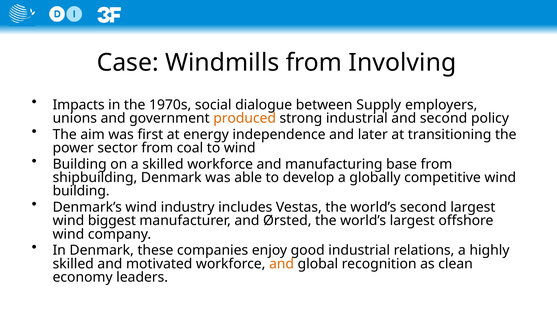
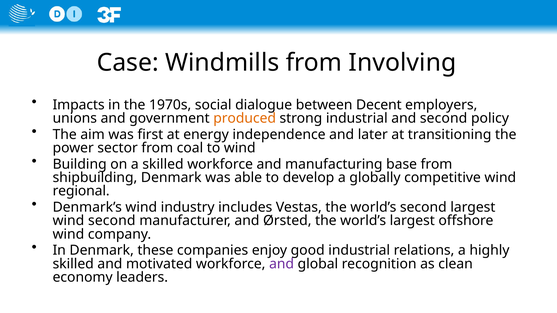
Supply: Supply -> Decent
building at (81, 191): building -> regional
wind biggest: biggest -> second
and at (282, 264) colour: orange -> purple
